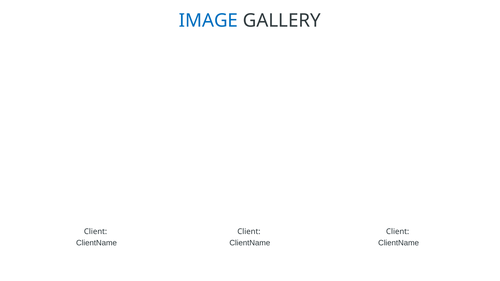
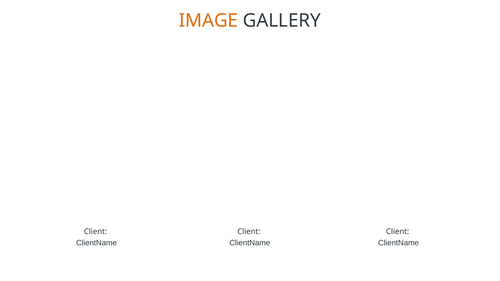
IMAGE colour: blue -> orange
